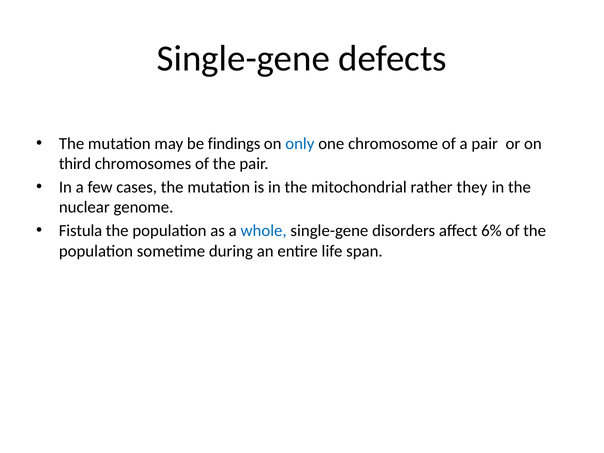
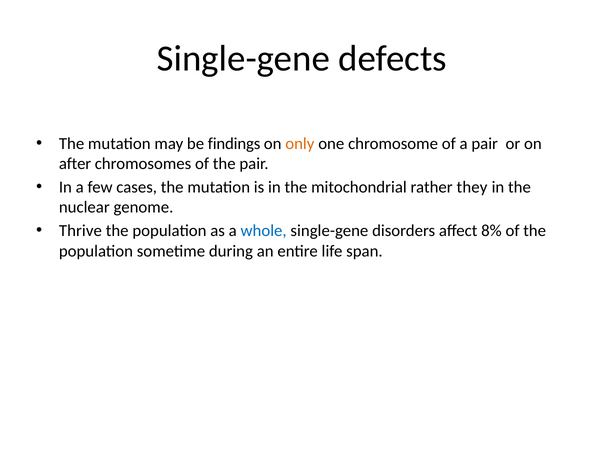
only colour: blue -> orange
third: third -> after
Fistula: Fistula -> Thrive
6%: 6% -> 8%
